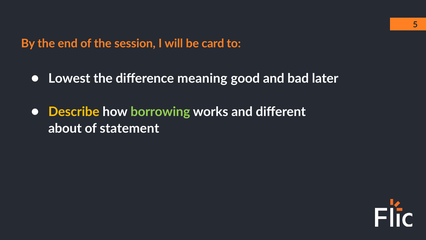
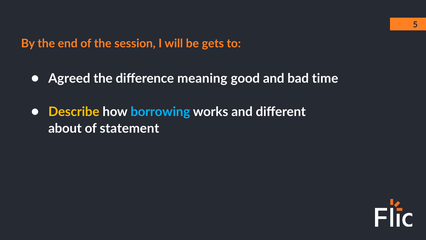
card: card -> gets
Lowest: Lowest -> Agreed
later: later -> time
borrowing colour: light green -> light blue
